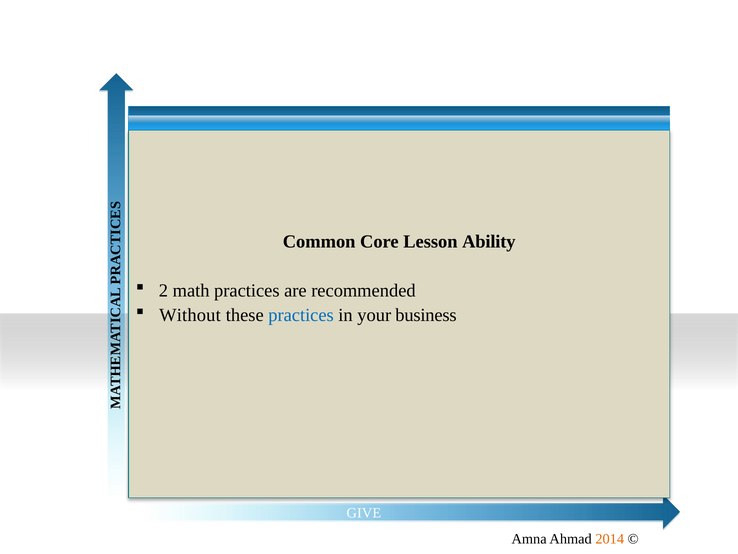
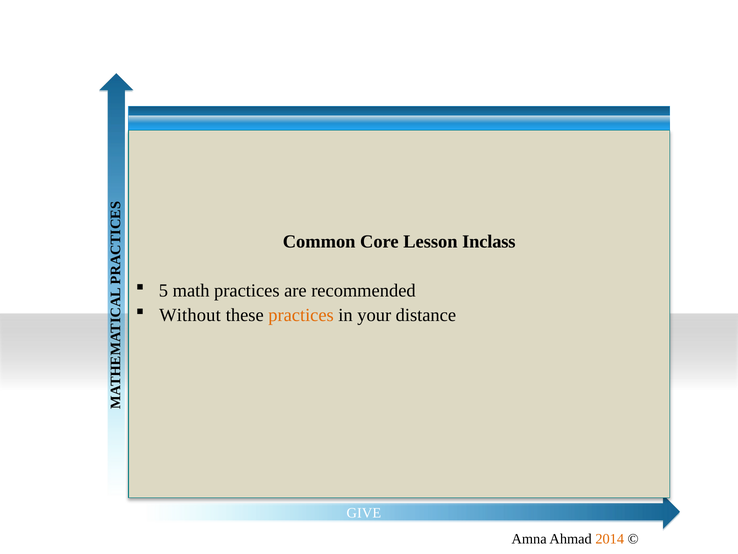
Ability: Ability -> Inclass
2: 2 -> 5
practices at (301, 315) colour: blue -> orange
business: business -> distance
